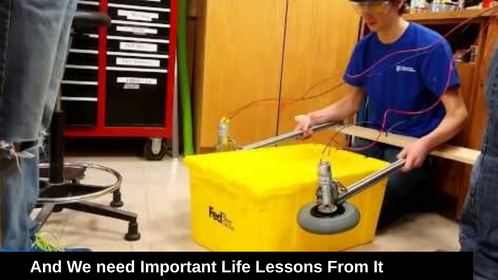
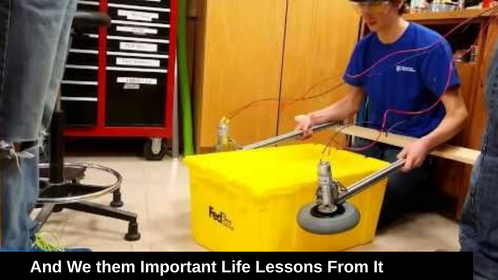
need: need -> them
